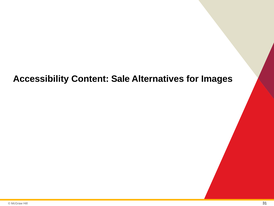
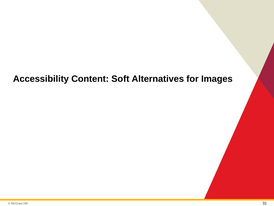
Sale: Sale -> Soft
